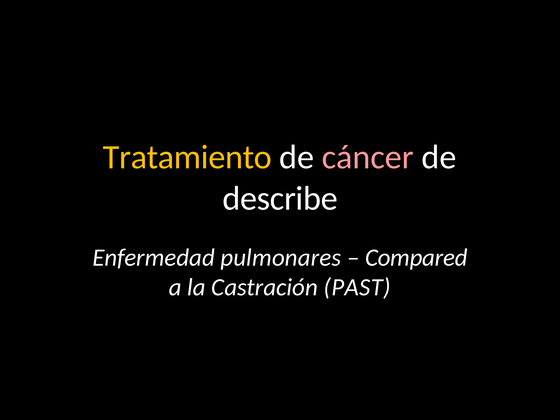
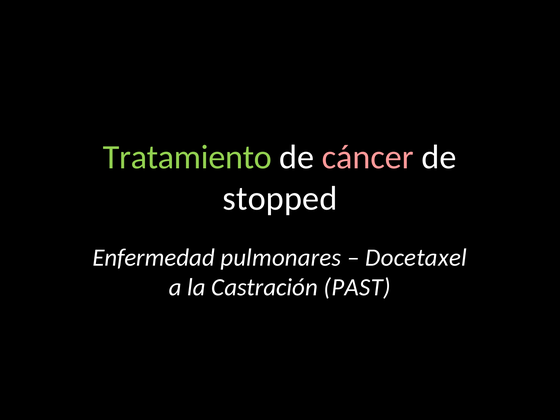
Tratamiento colour: yellow -> light green
describe: describe -> stopped
Compared: Compared -> Docetaxel
